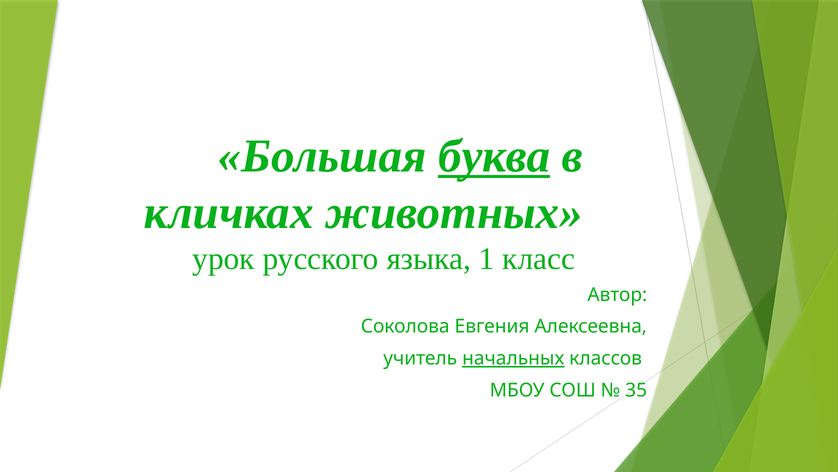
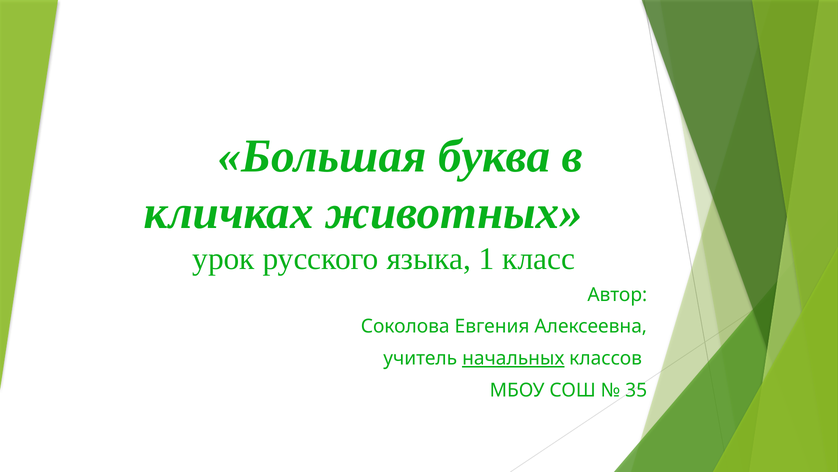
буква underline: present -> none
